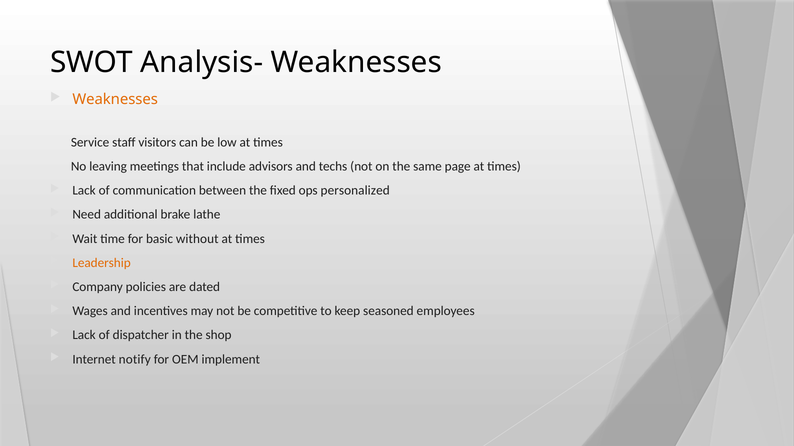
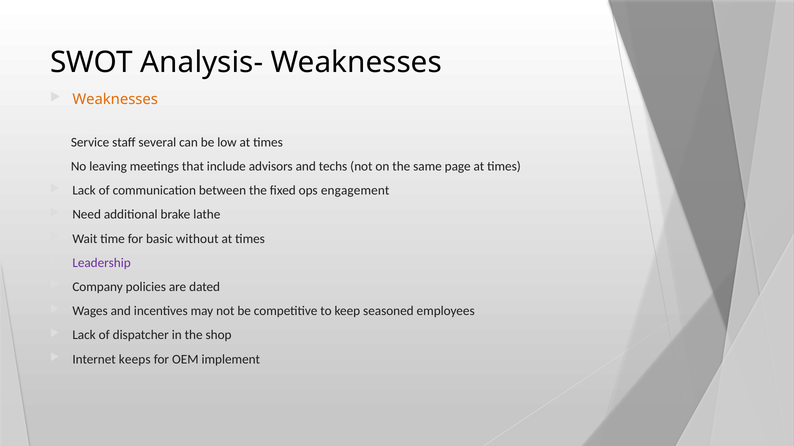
visitors: visitors -> several
personalized: personalized -> engagement
Leadership colour: orange -> purple
notify: notify -> keeps
